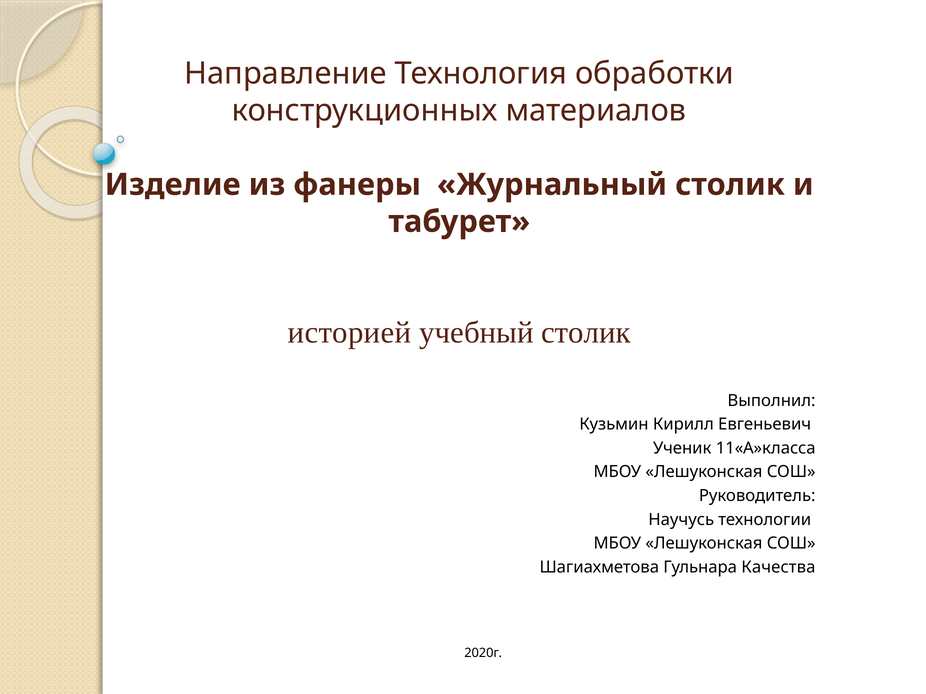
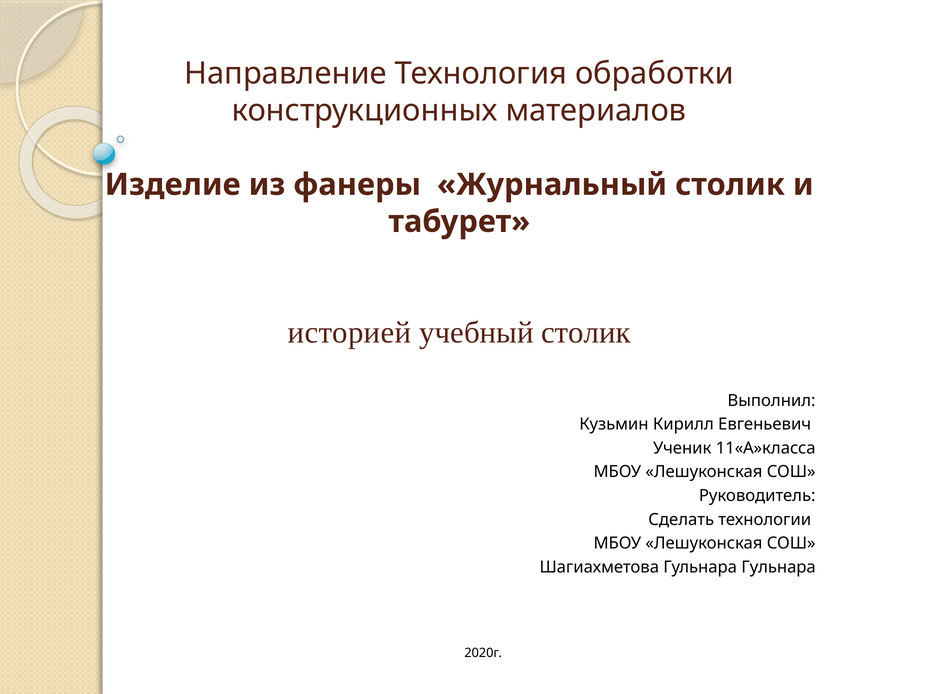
Научусь: Научусь -> Сделать
Гульнара Качества: Качества -> Гульнара
